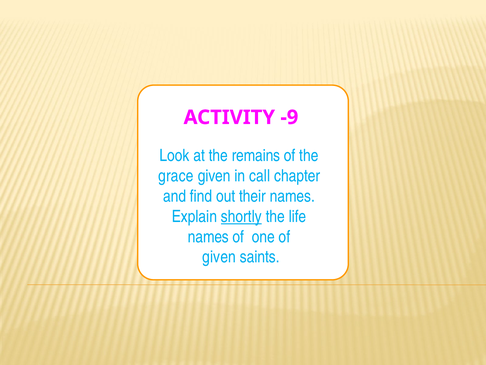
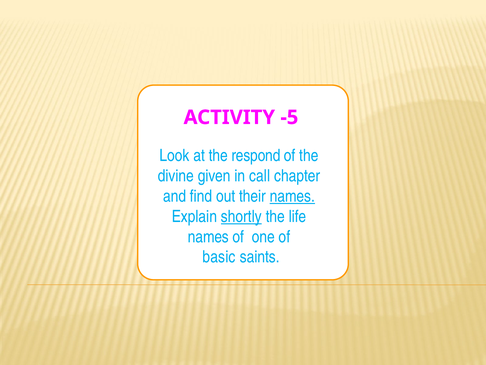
-9: -9 -> -5
remains: remains -> respond
grace: grace -> divine
names at (292, 196) underline: none -> present
given at (219, 257): given -> basic
